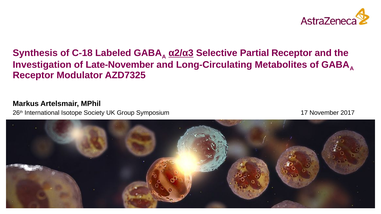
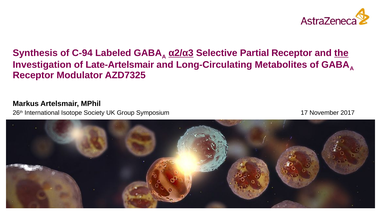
C-18: C-18 -> C-94
the underline: none -> present
Late-November: Late-November -> Late-Artelsmair
